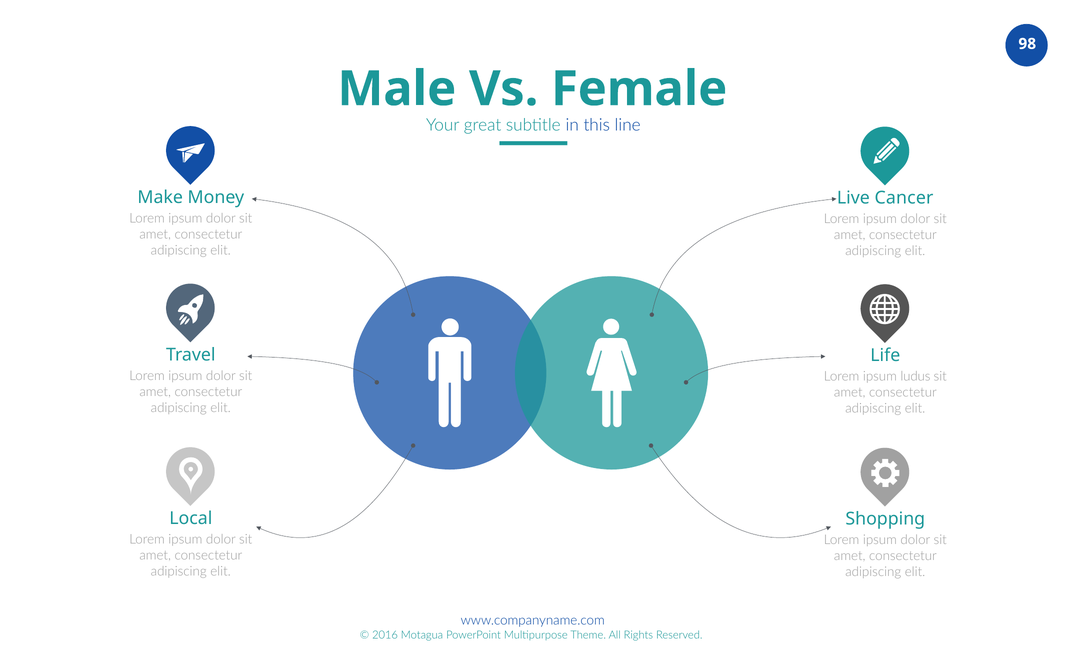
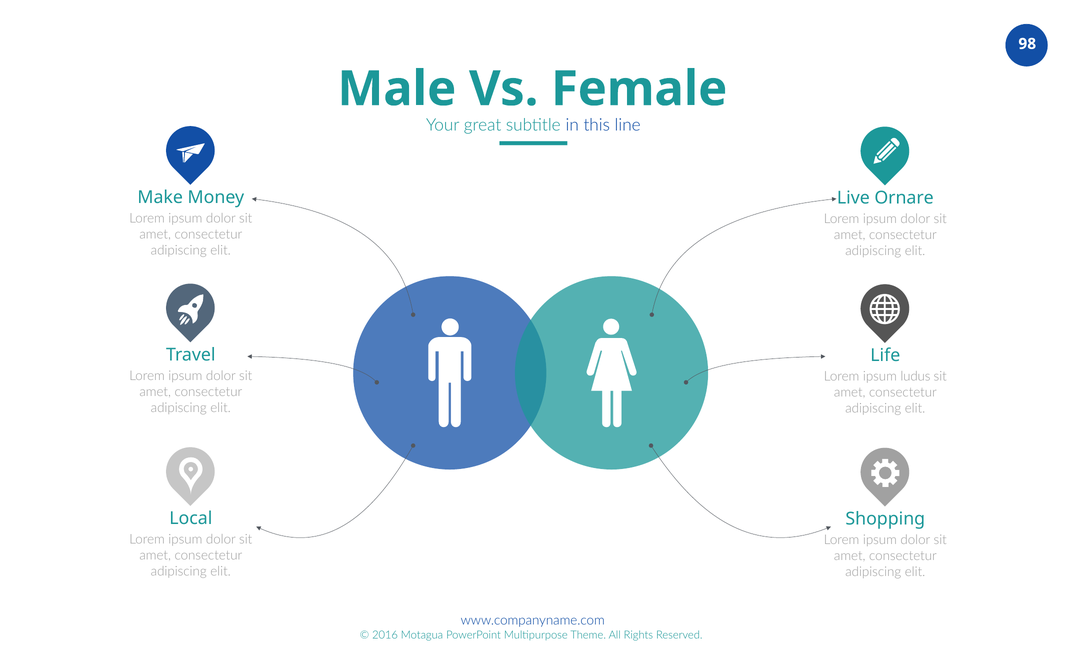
Cancer: Cancer -> Ornare
